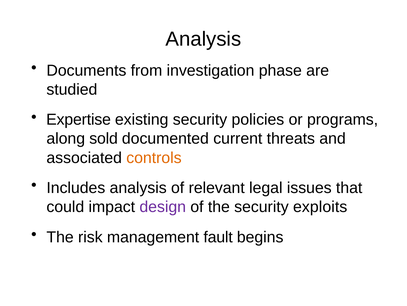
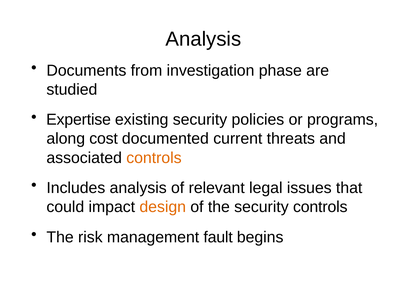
sold: sold -> cost
design colour: purple -> orange
security exploits: exploits -> controls
